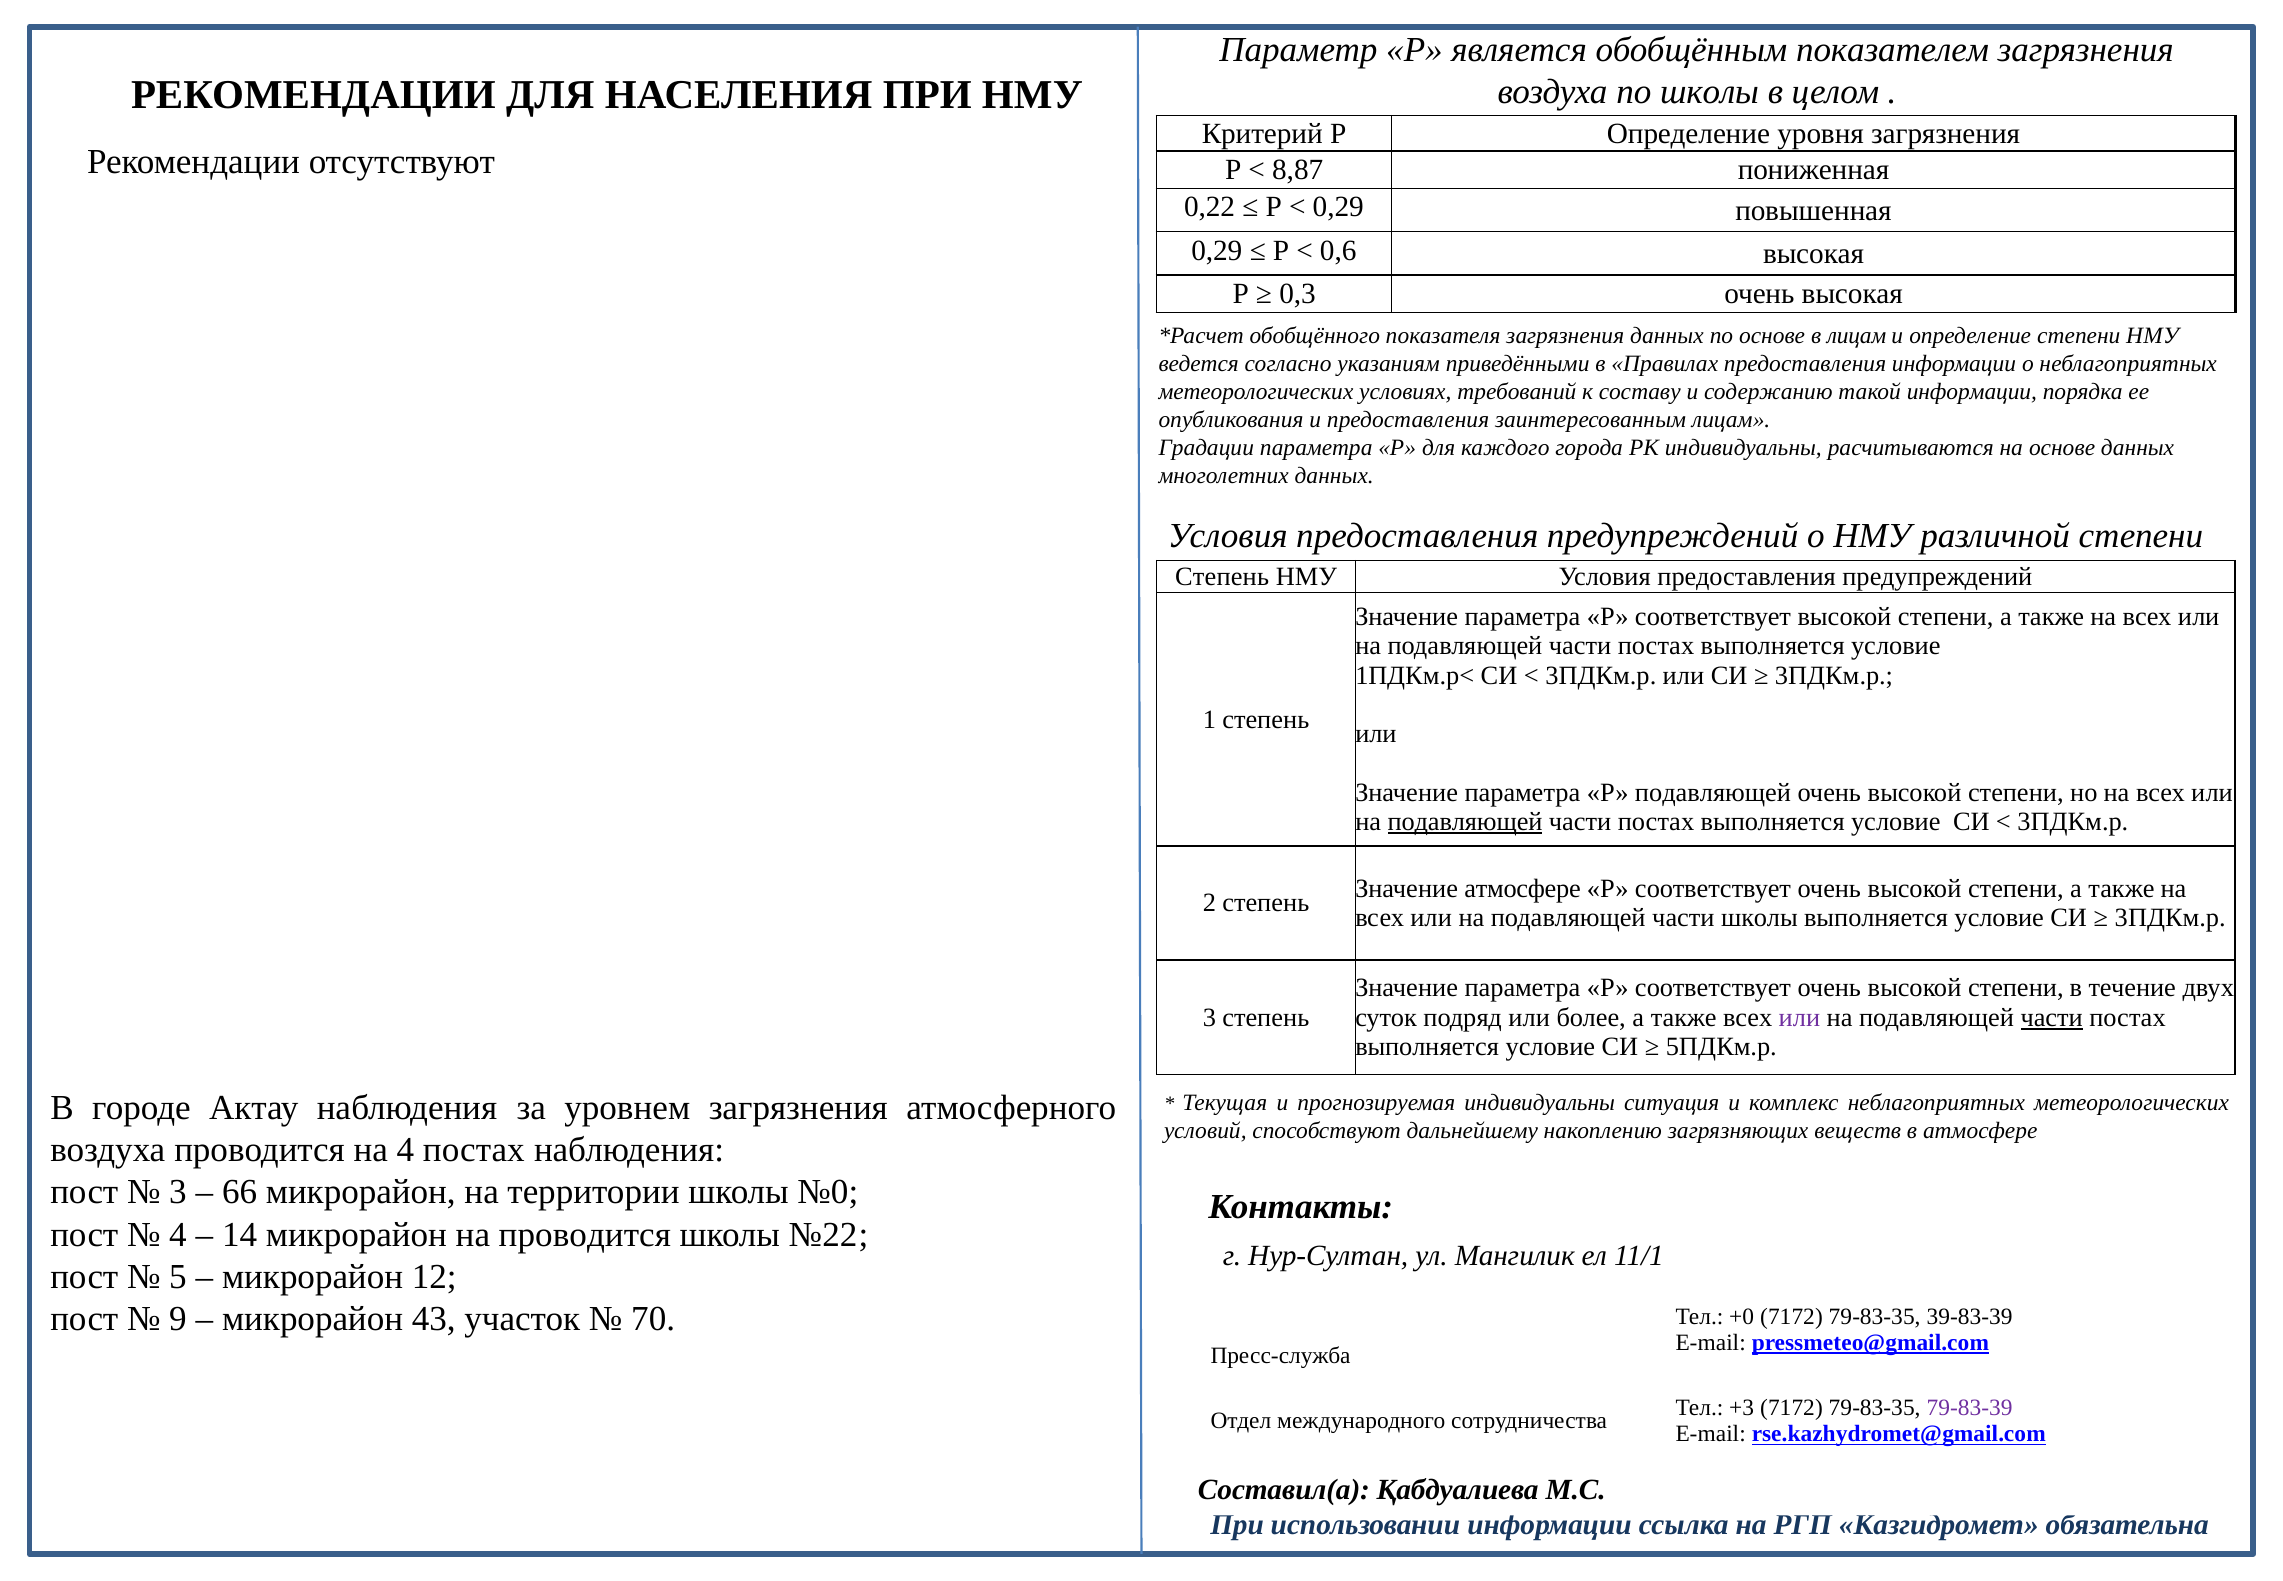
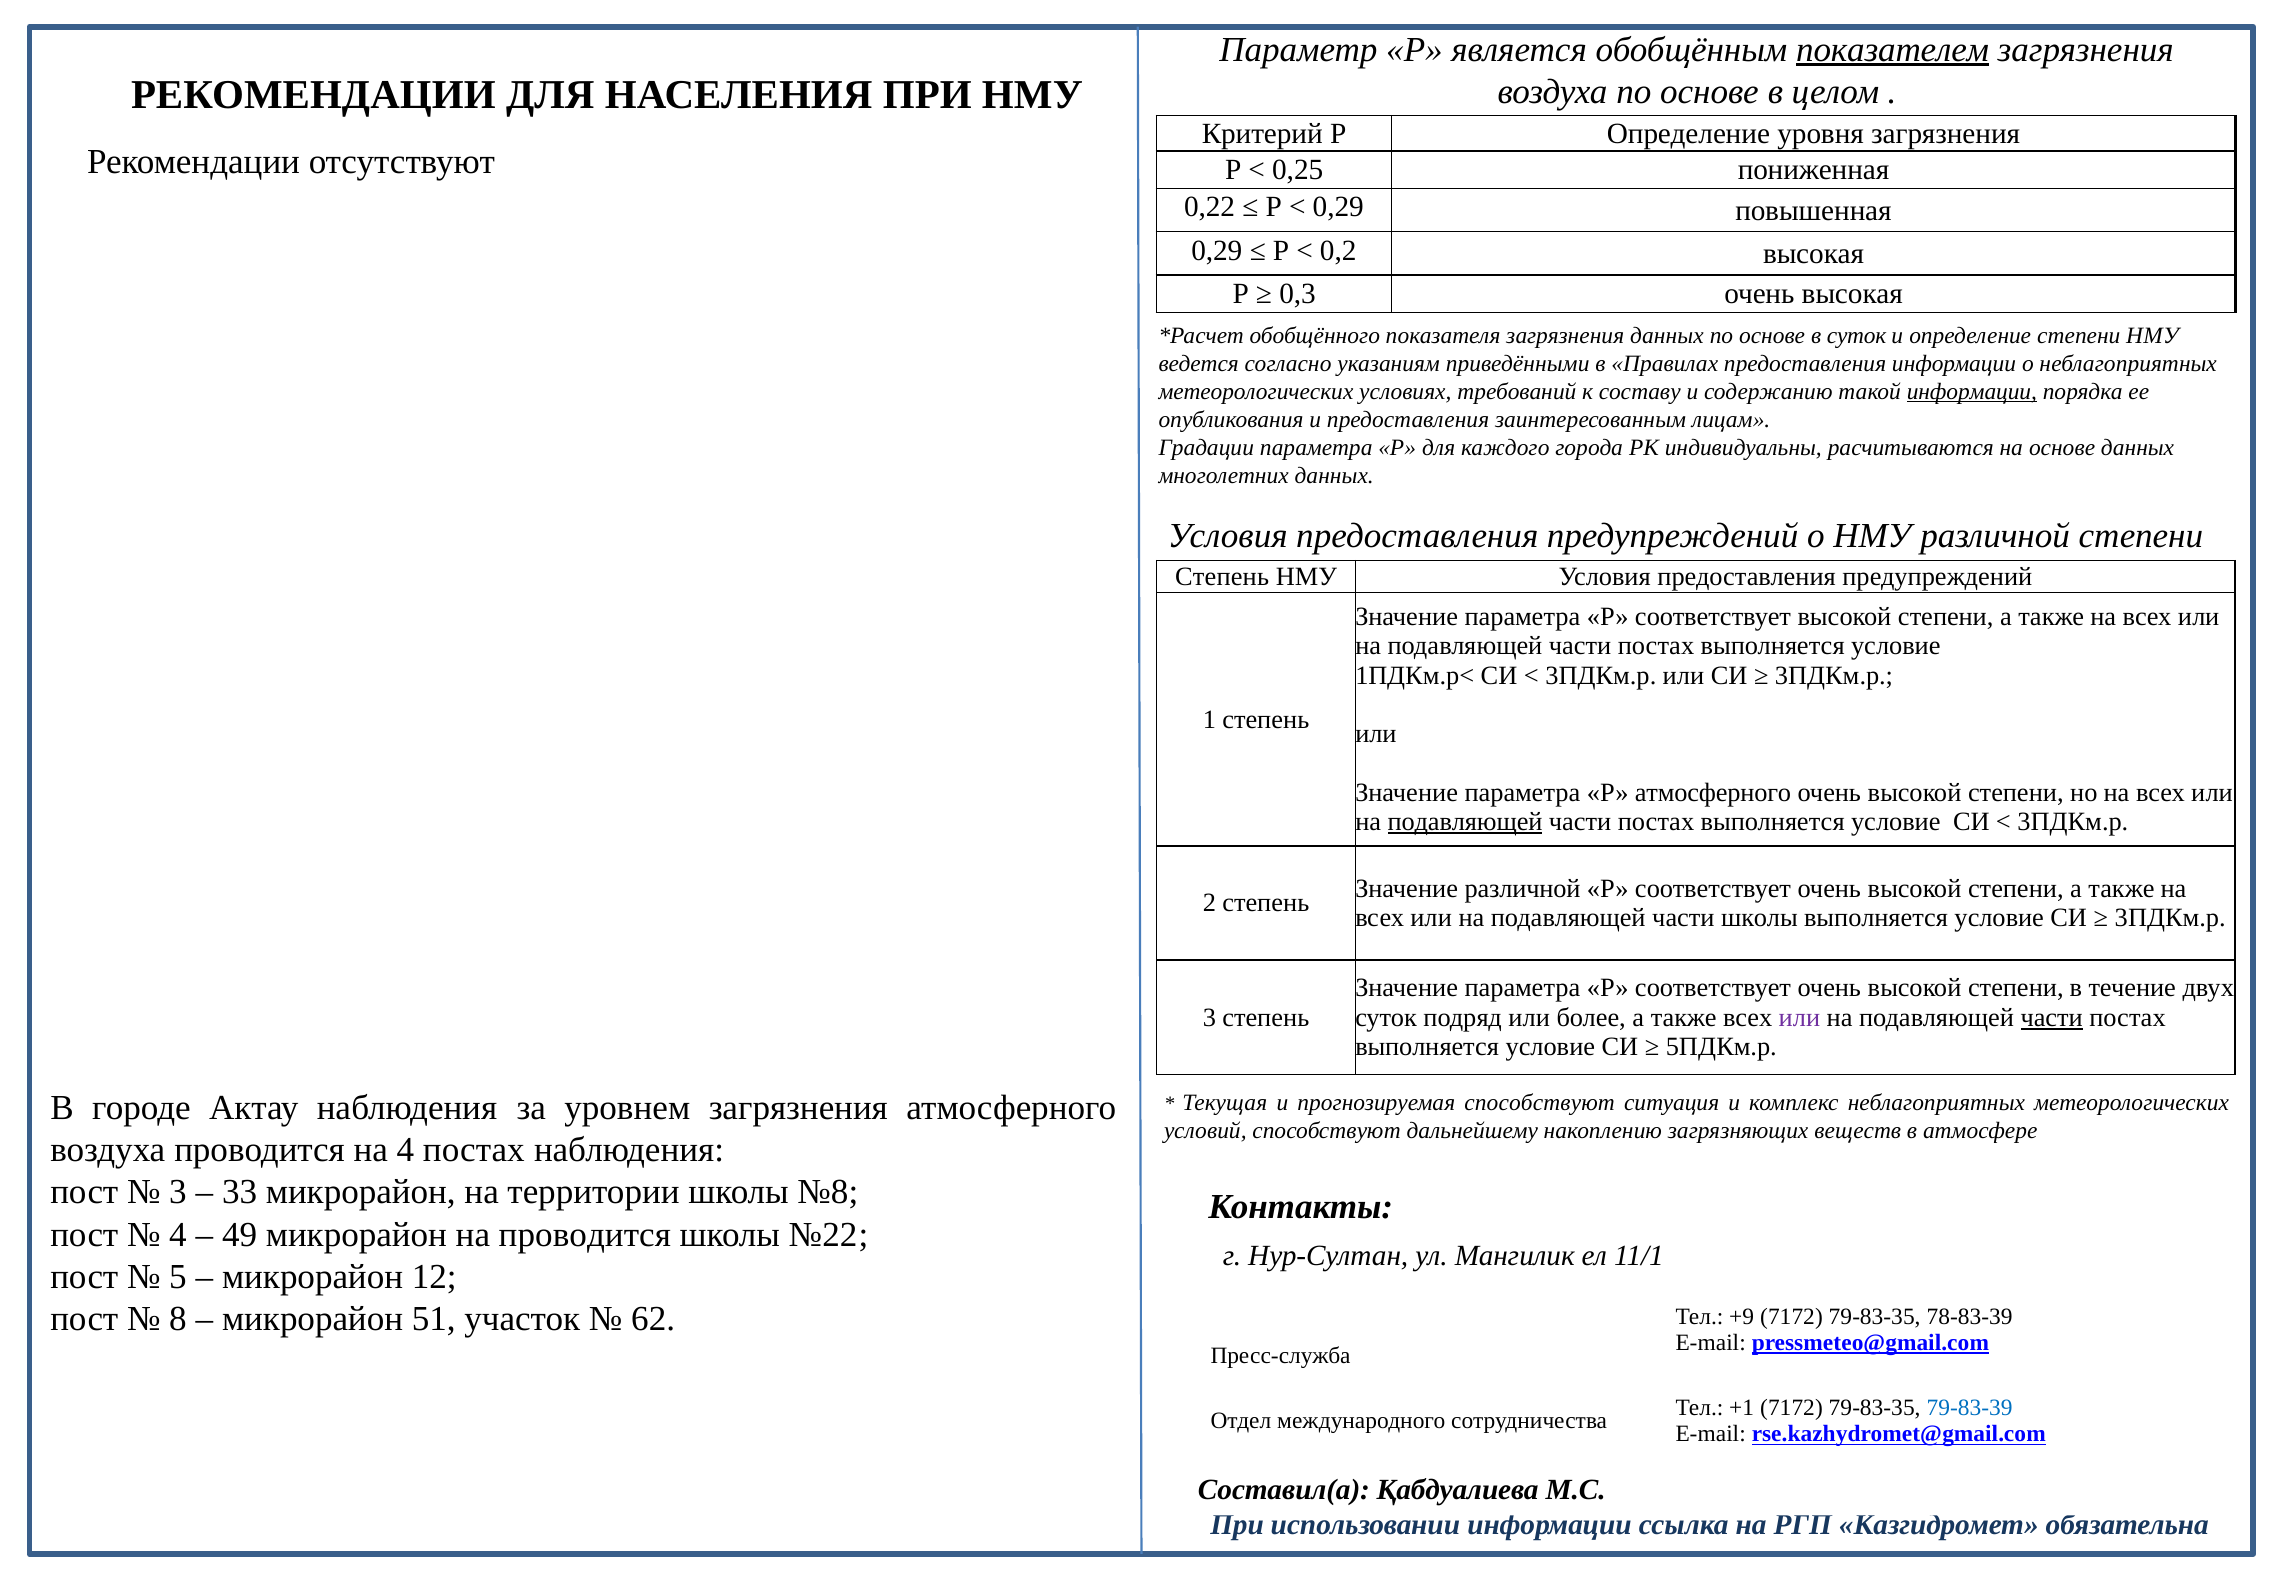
показателем underline: none -> present
воздуха по школы: школы -> основе
8,87: 8,87 -> 0,25
0,6: 0,6 -> 0,2
в лицам: лицам -> суток
информации at (1972, 391) underline: none -> present
Р подавляющей: подавляющей -> атмосферного
Значение атмосфере: атмосфере -> различной
прогнозируемая индивидуальны: индивидуальны -> способствуют
66: 66 -> 33
№0: №0 -> №8
14: 14 -> 49
9: 9 -> 8
43: 43 -> 51
70: 70 -> 62
+0: +0 -> +9
39-83-39: 39-83-39 -> 78-83-39
+3: +3 -> +1
79-83-39 colour: purple -> blue
